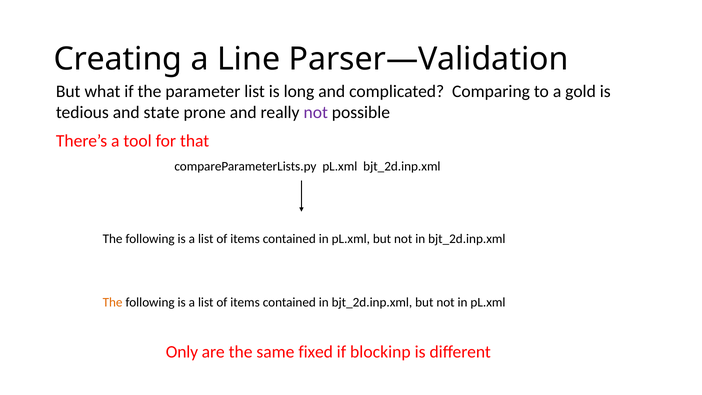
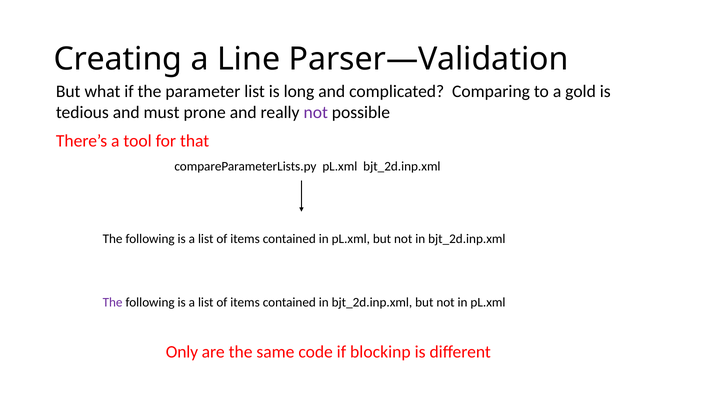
state: state -> must
The at (113, 302) colour: orange -> purple
fixed: fixed -> code
